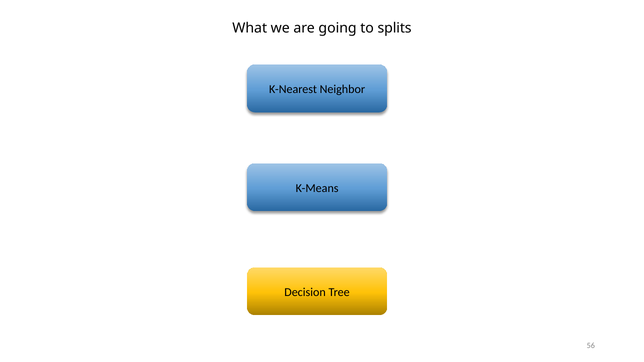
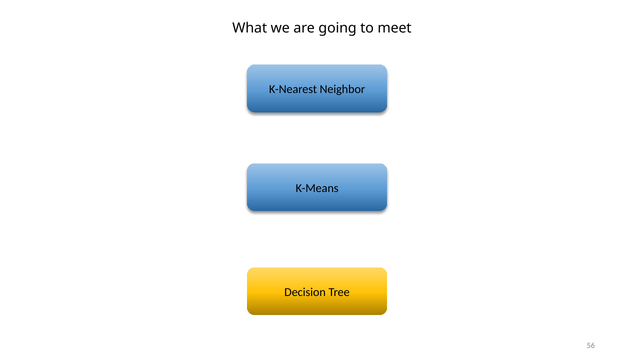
splits: splits -> meet
